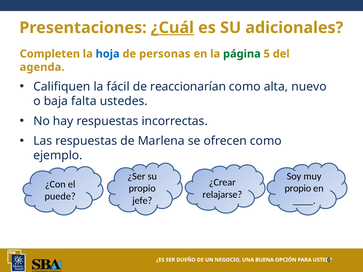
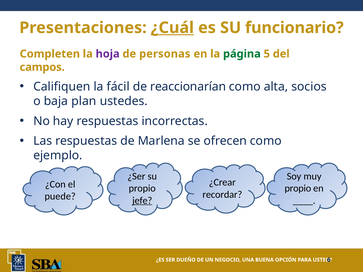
adicionales: adicionales -> funcionario
hoja colour: blue -> purple
agenda: agenda -> campos
nuevo: nuevo -> socios
falta: falta -> plan
relajarse: relajarse -> recordar
jefe underline: none -> present
